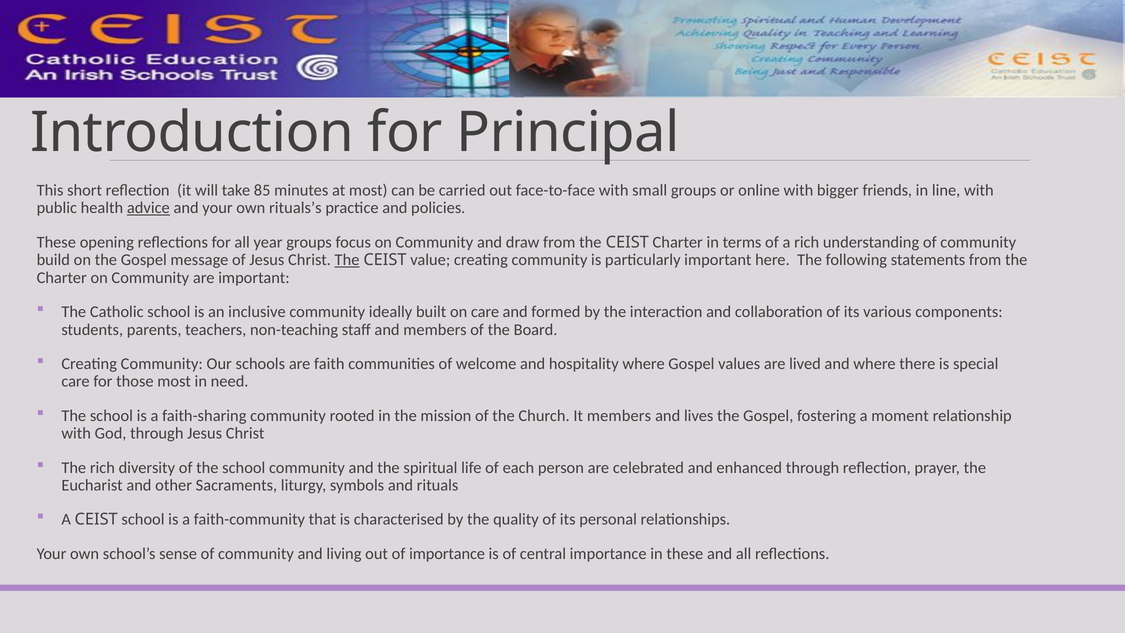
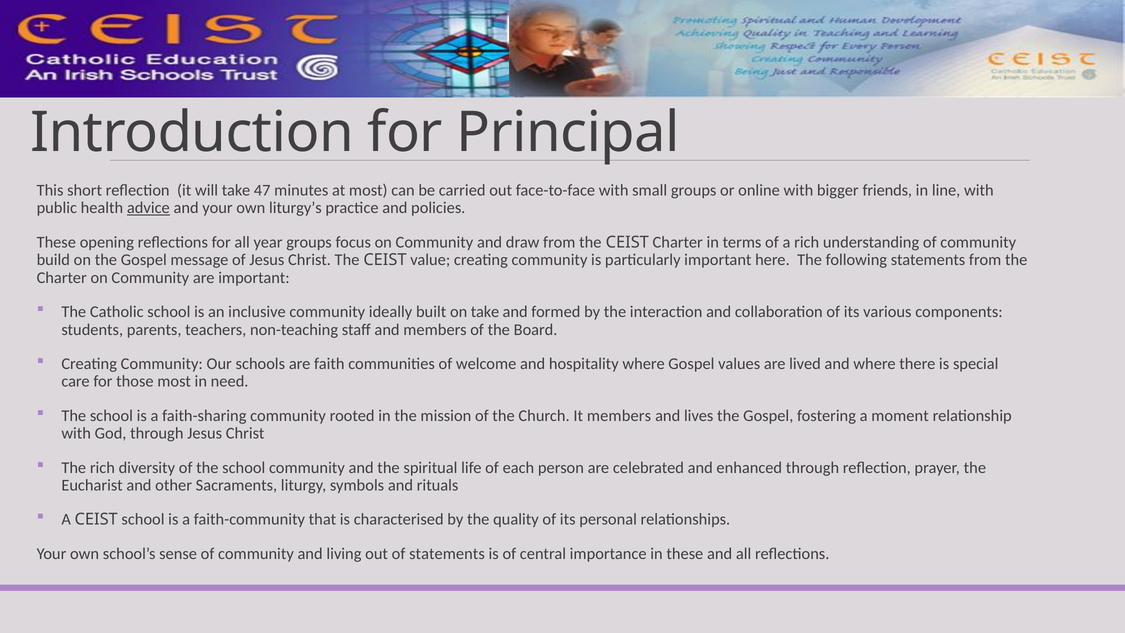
85: 85 -> 47
rituals’s: rituals’s -> liturgy’s
The at (347, 260) underline: present -> none
on care: care -> take
of importance: importance -> statements
